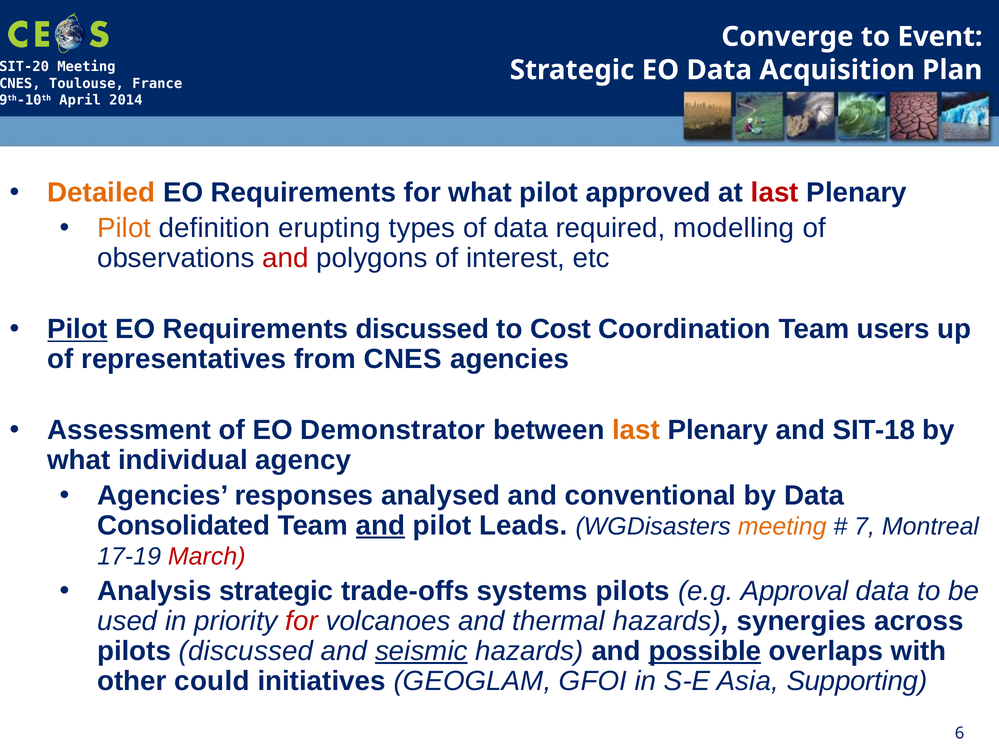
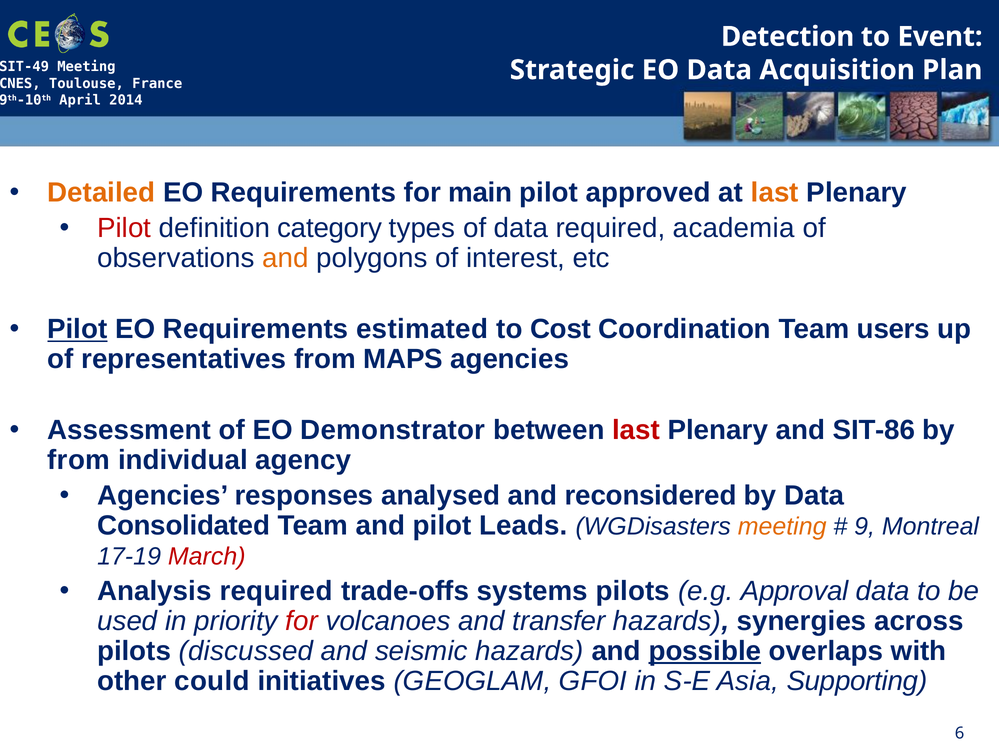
Converge: Converge -> Detection
SIT-20: SIT-20 -> SIT-49
for what: what -> main
last at (775, 193) colour: red -> orange
Pilot at (124, 228) colour: orange -> red
erupting: erupting -> category
modelling: modelling -> academia
and at (286, 258) colour: red -> orange
Requirements discussed: discussed -> estimated
from CNES: CNES -> MAPS
last at (636, 430) colour: orange -> red
SIT-18: SIT-18 -> SIT-86
what at (79, 460): what -> from
conventional: conventional -> reconsidered
and at (381, 526) underline: present -> none
7: 7 -> 9
Analysis strategic: strategic -> required
thermal: thermal -> transfer
seismic underline: present -> none
